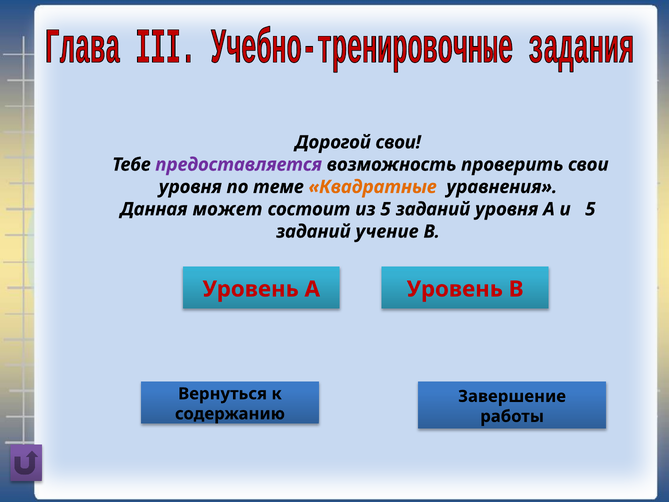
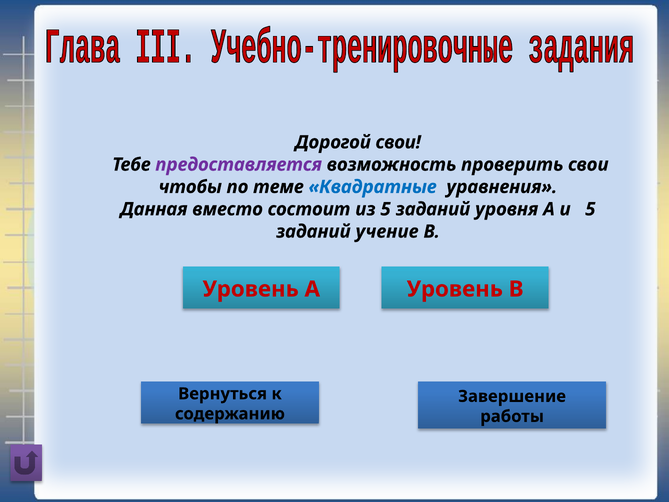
уровня at (190, 187): уровня -> чтобы
Квадратные colour: orange -> blue
может: может -> вместо
